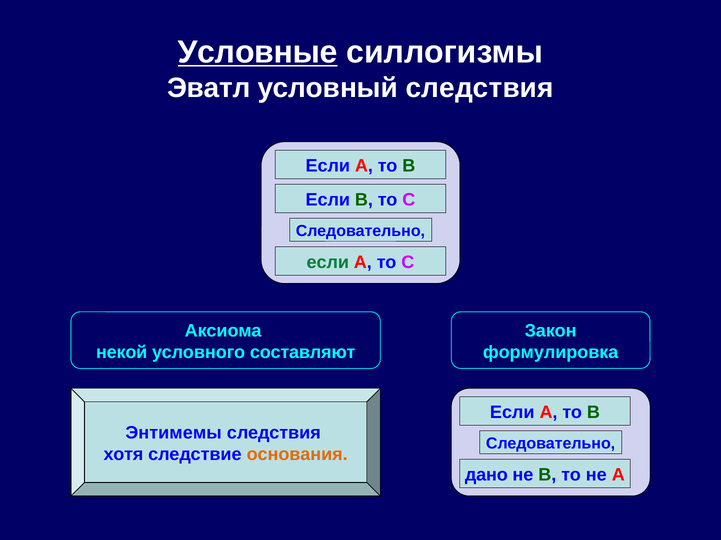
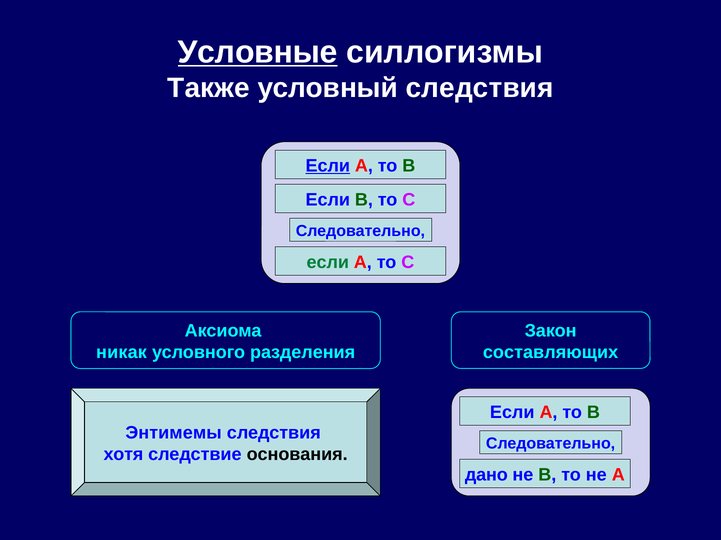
Эватл: Эватл -> Также
Если at (328, 166) underline: none -> present
некой: некой -> никак
составляют: составляют -> разделения
формулировка: формулировка -> составляющих
основания colour: orange -> black
